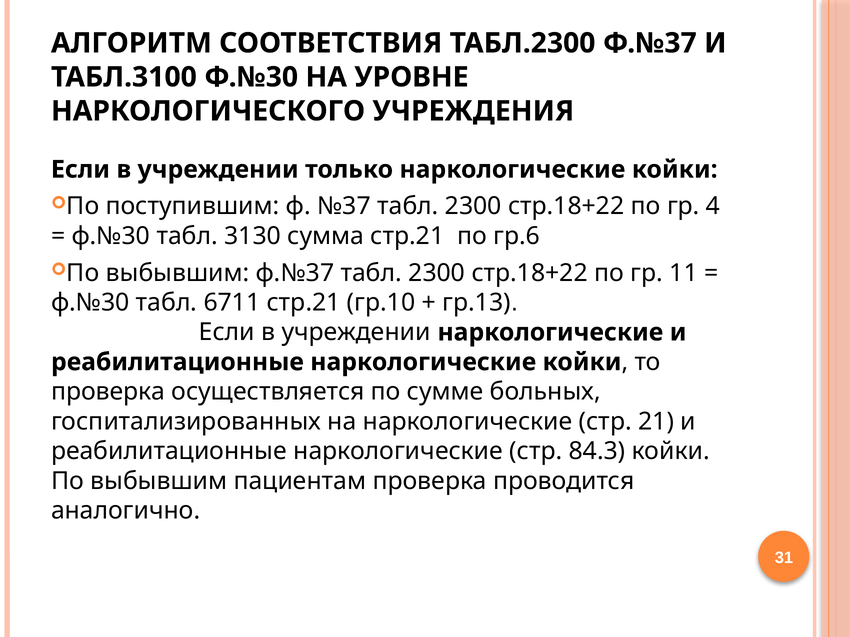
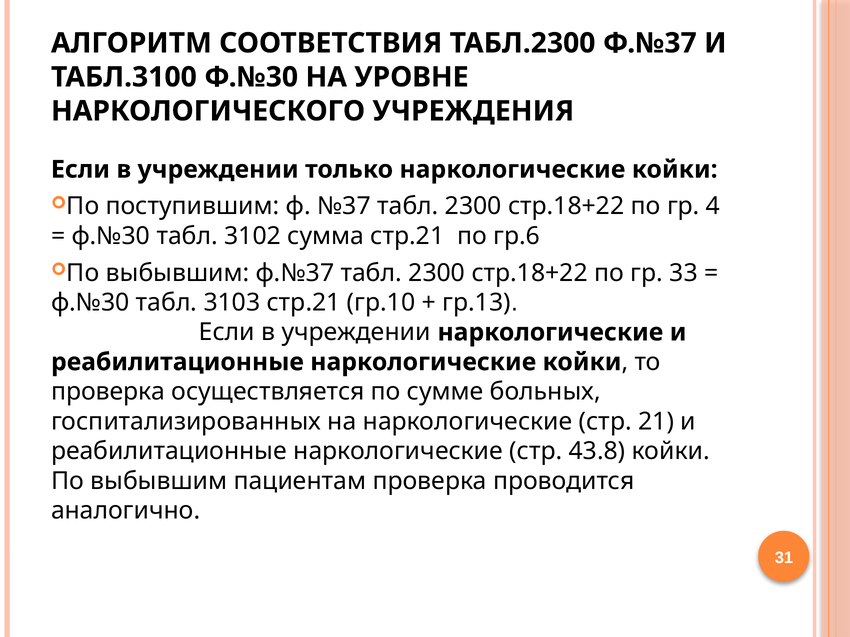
3130: 3130 -> 3102
11: 11 -> 33
6711: 6711 -> 3103
84.3: 84.3 -> 43.8
